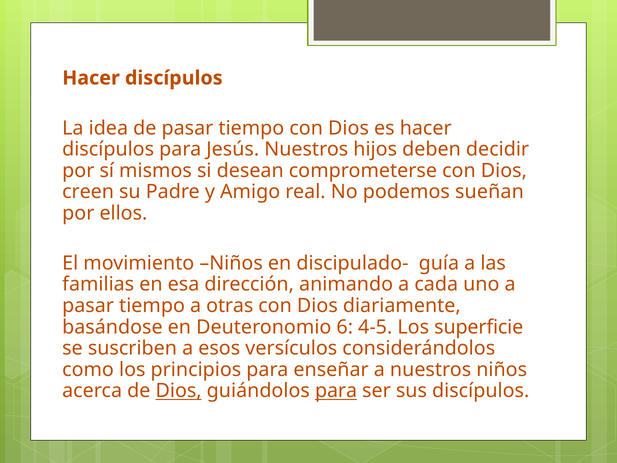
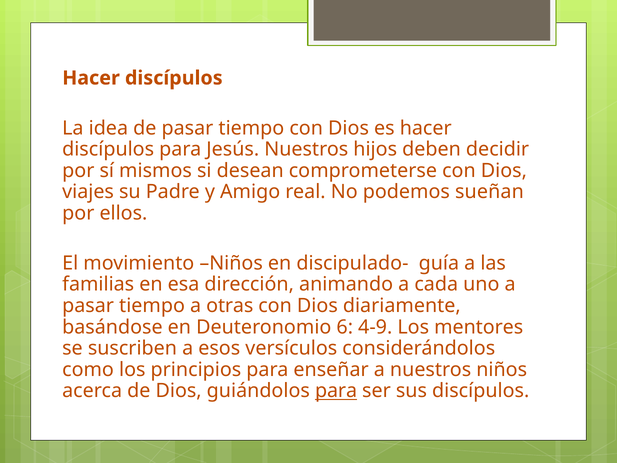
creen: creen -> viajes
4-5: 4-5 -> 4-9
superficie: superficie -> mentores
Dios at (179, 391) underline: present -> none
